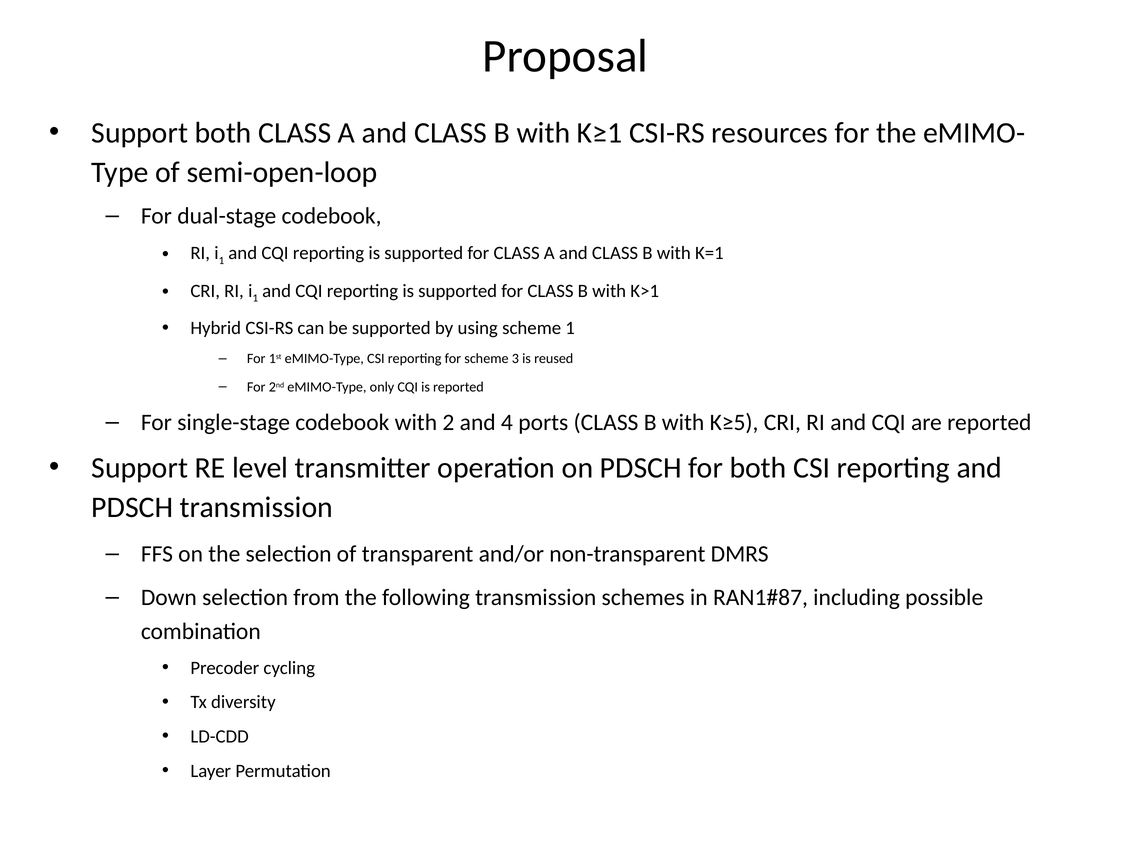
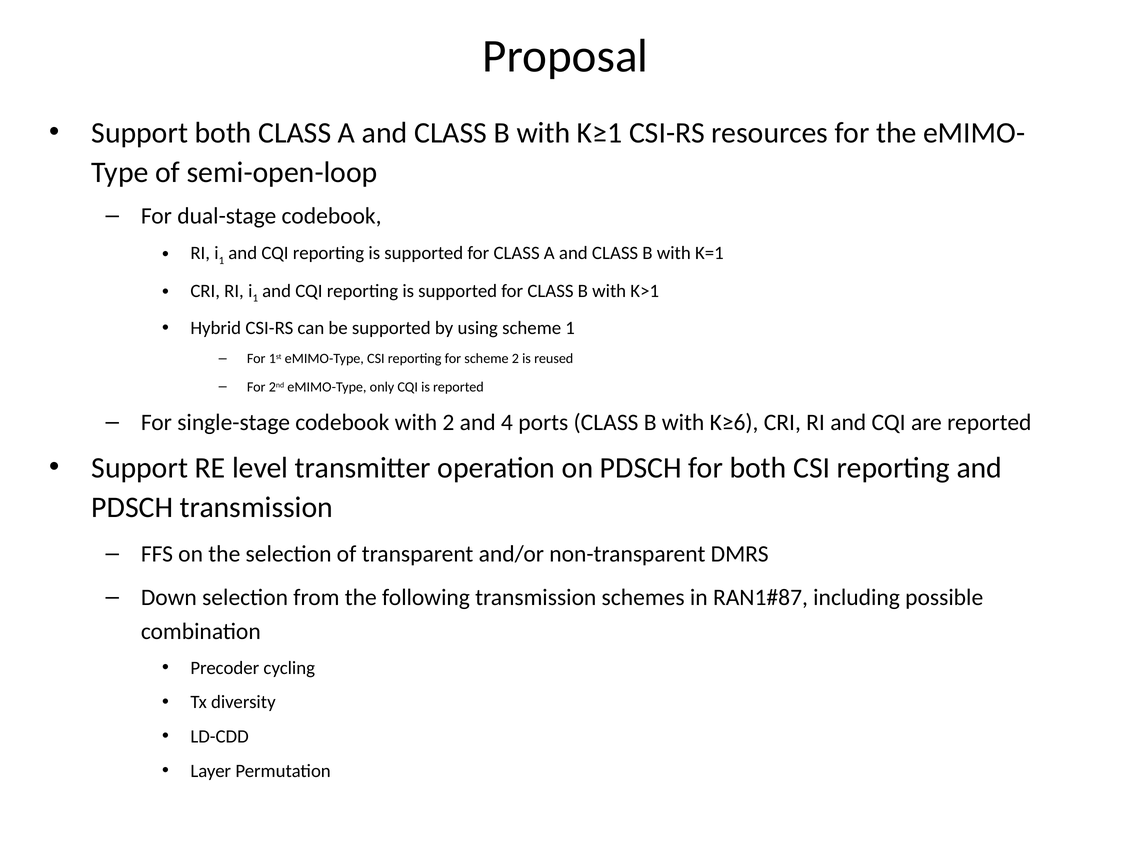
scheme 3: 3 -> 2
K≥5: K≥5 -> K≥6
